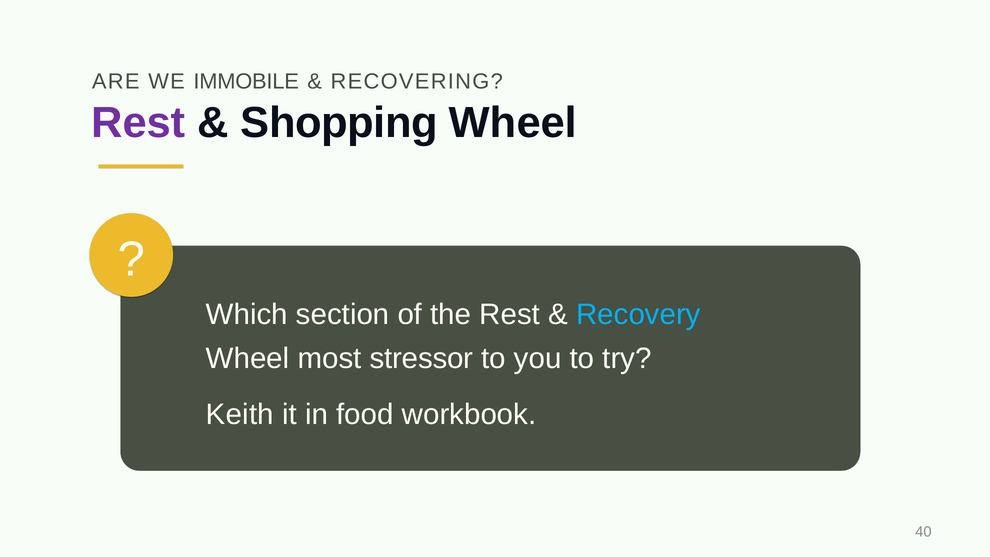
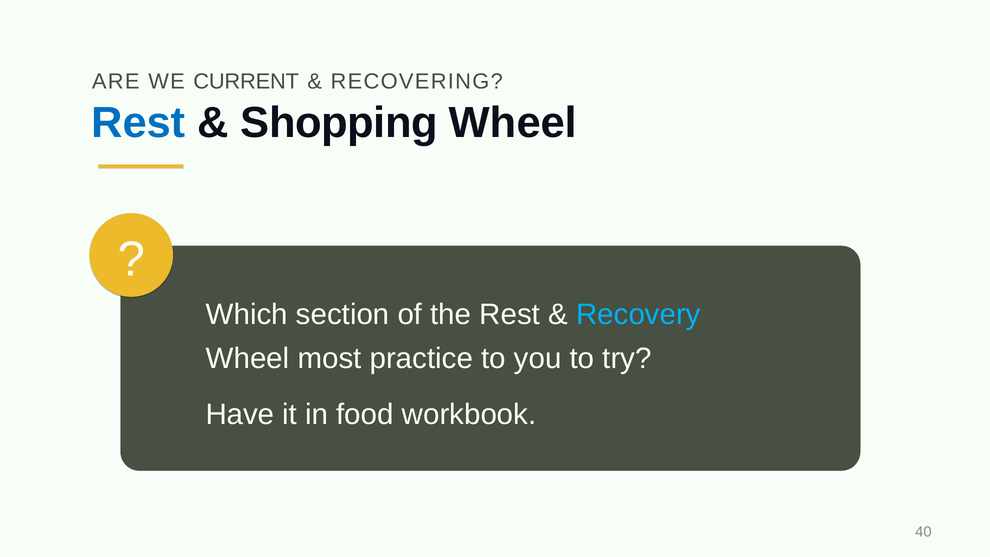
IMMOBILE: IMMOBILE -> CURRENT
Rest at (138, 123) colour: purple -> blue
stressor: stressor -> practice
Keith: Keith -> Have
